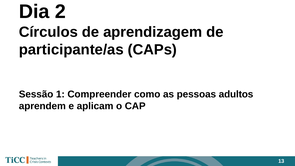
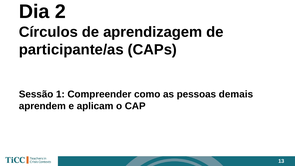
adultos: adultos -> demais
